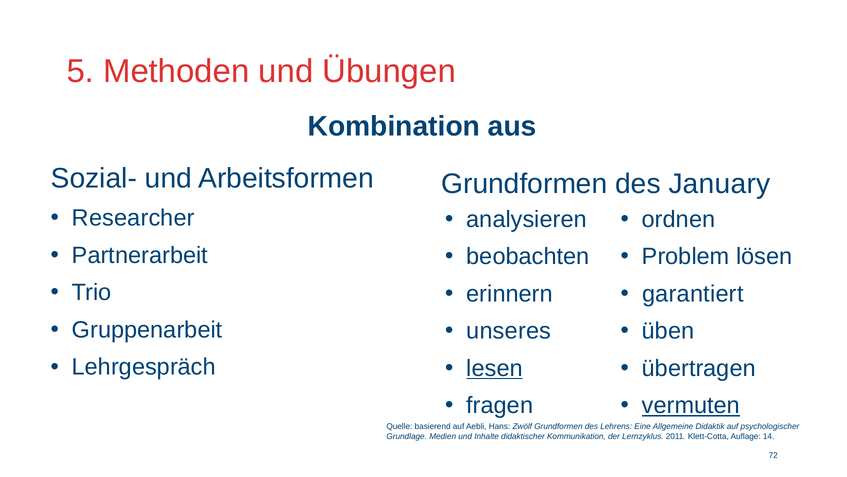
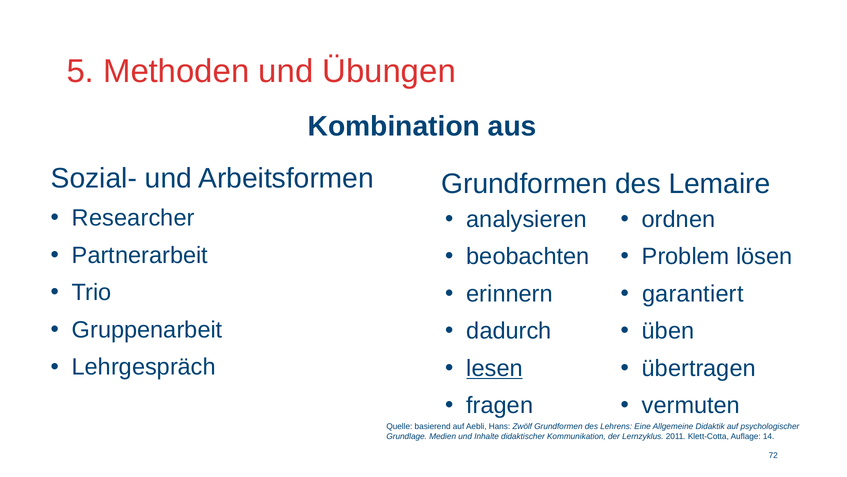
January: January -> Lemaire
unseres: unseres -> dadurch
vermuten underline: present -> none
